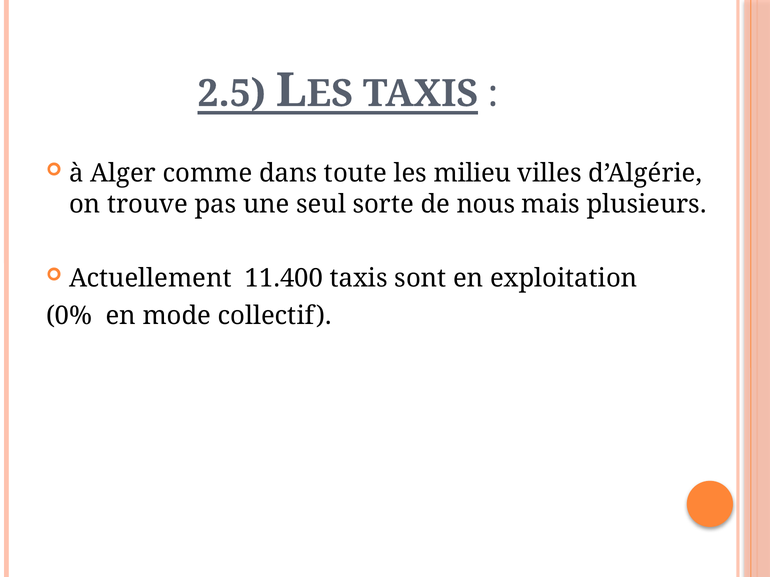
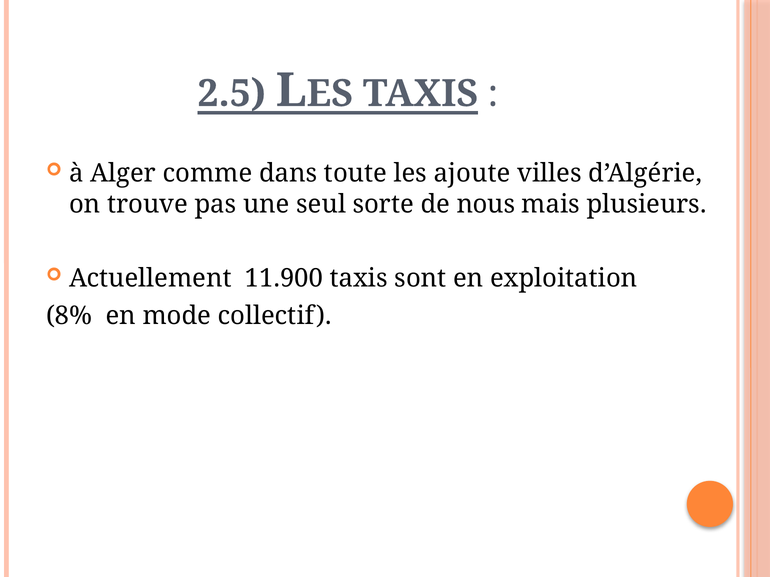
milieu: milieu -> ajoute
11.400: 11.400 -> 11.900
0%: 0% -> 8%
